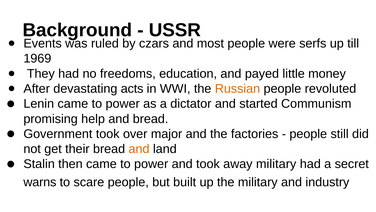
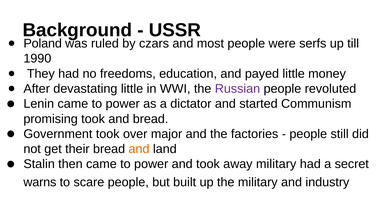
Events: Events -> Poland
1969: 1969 -> 1990
devastating acts: acts -> little
Russian colour: orange -> purple
promising help: help -> took
